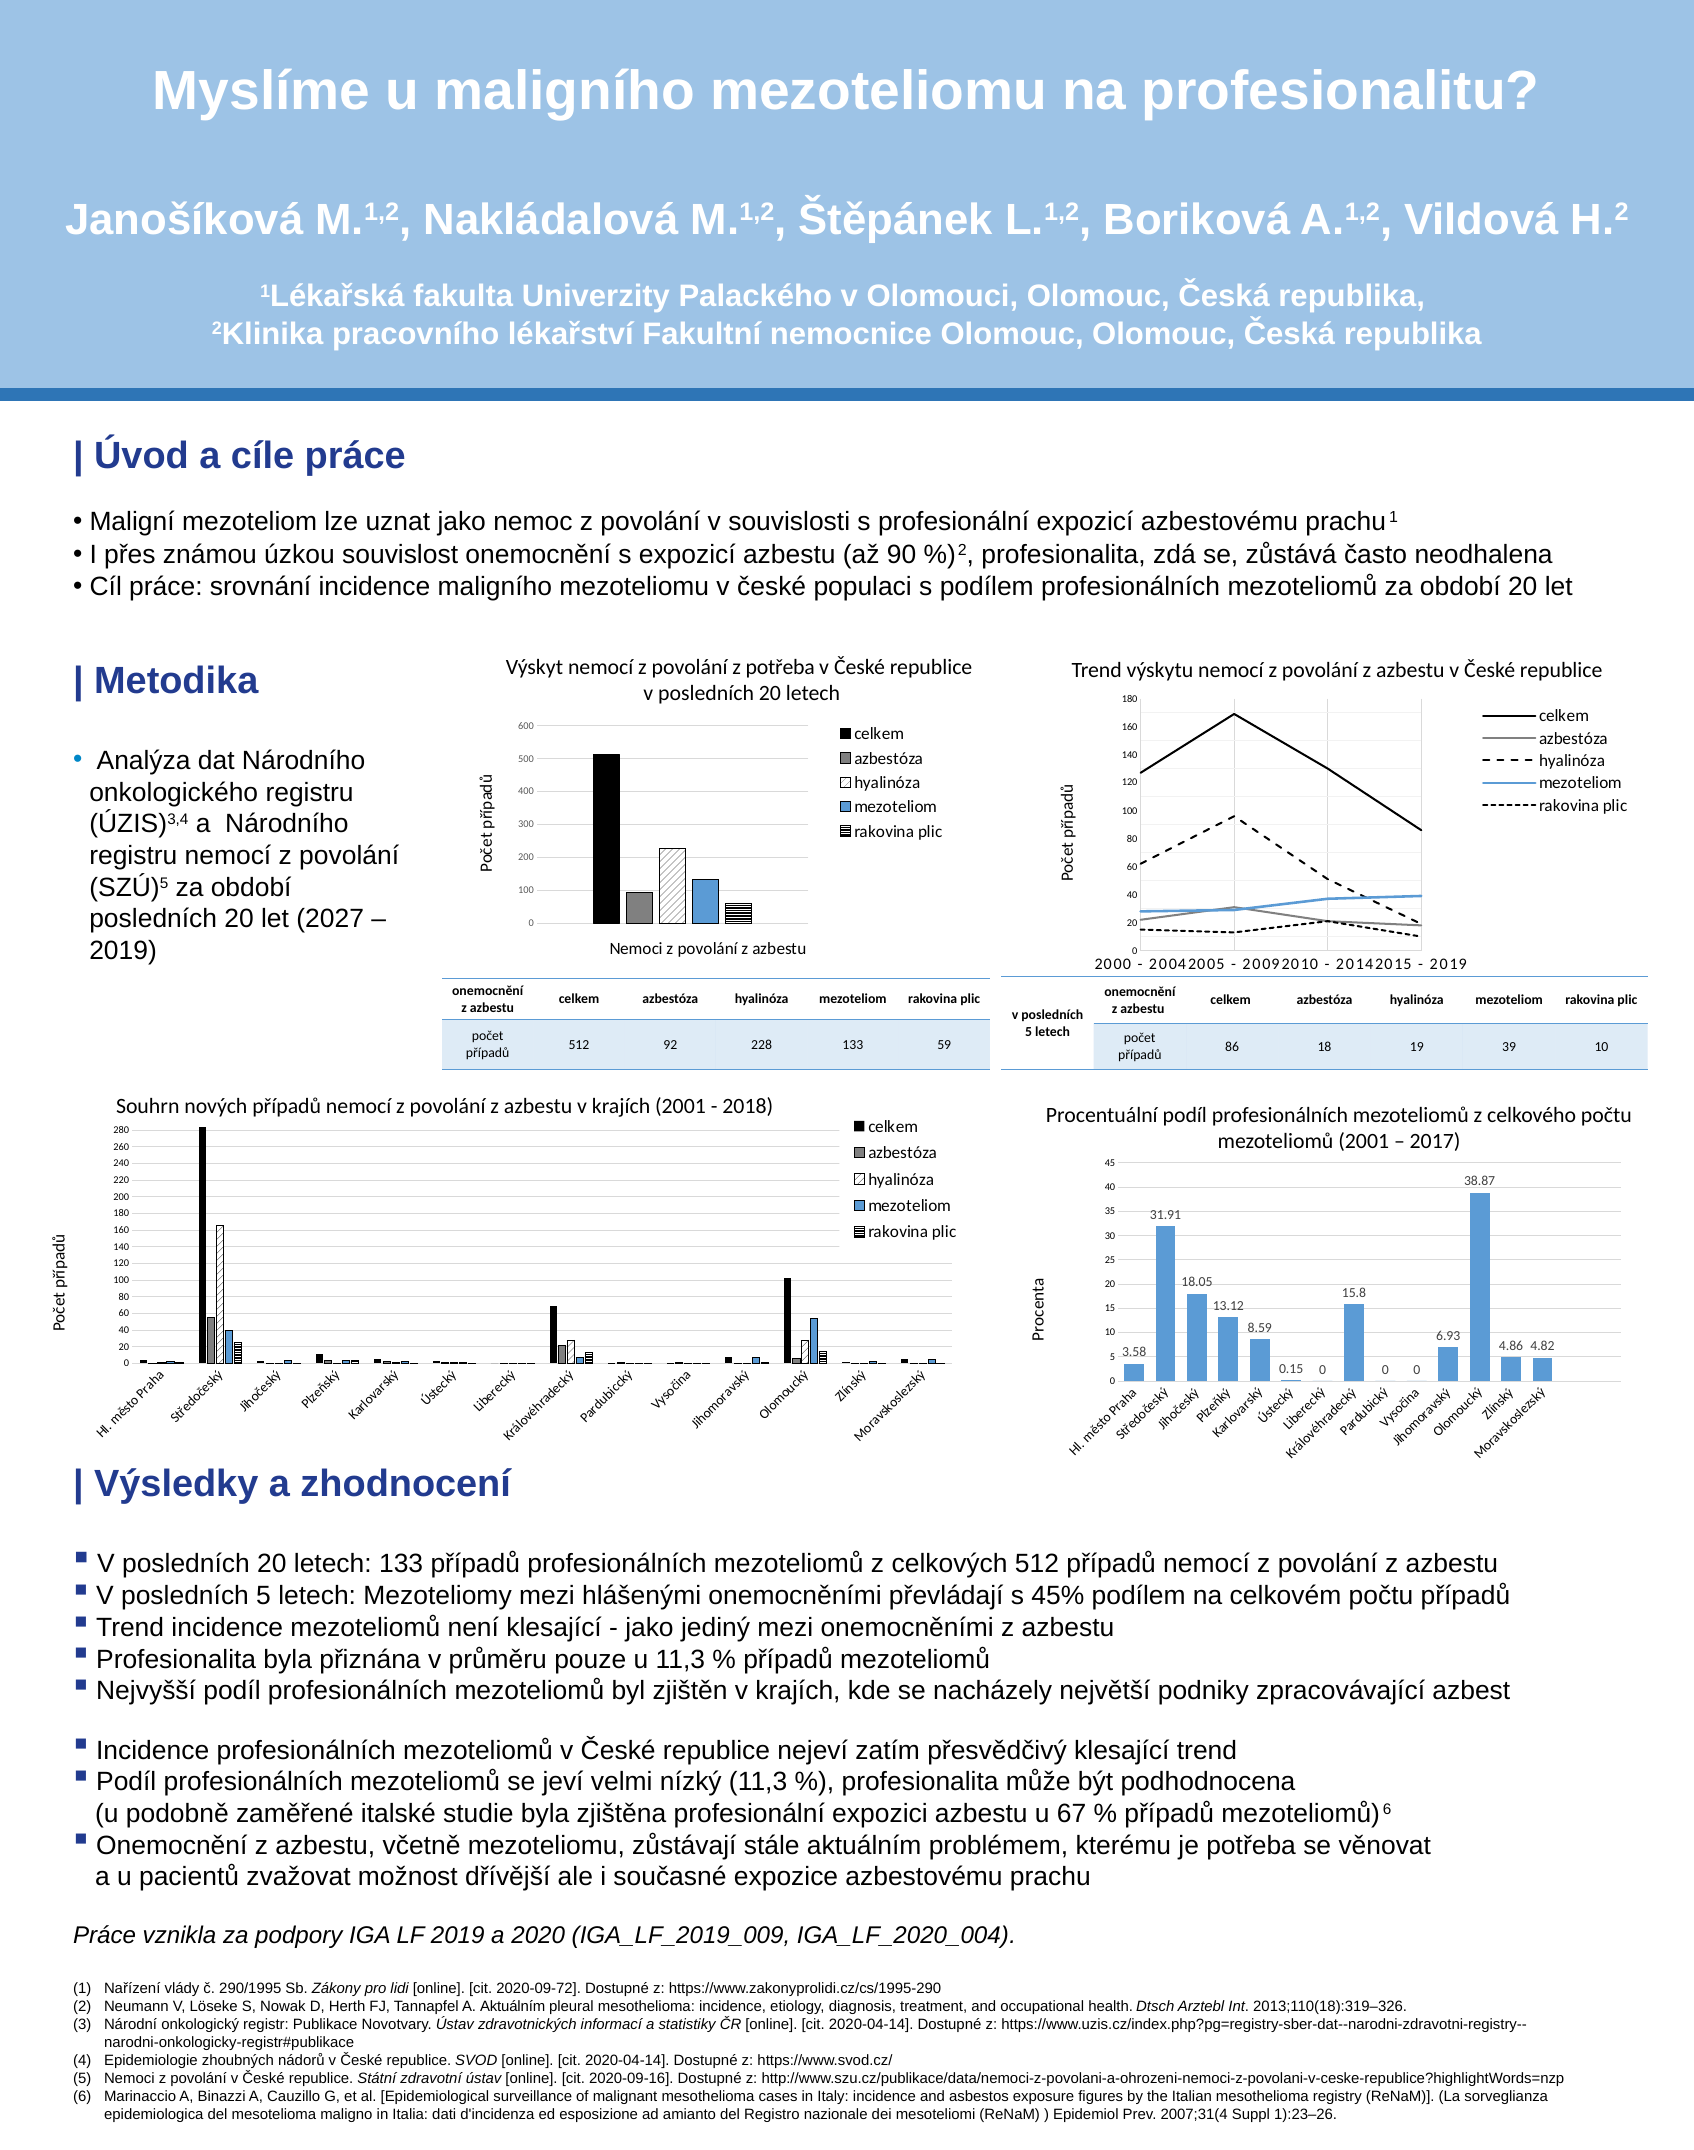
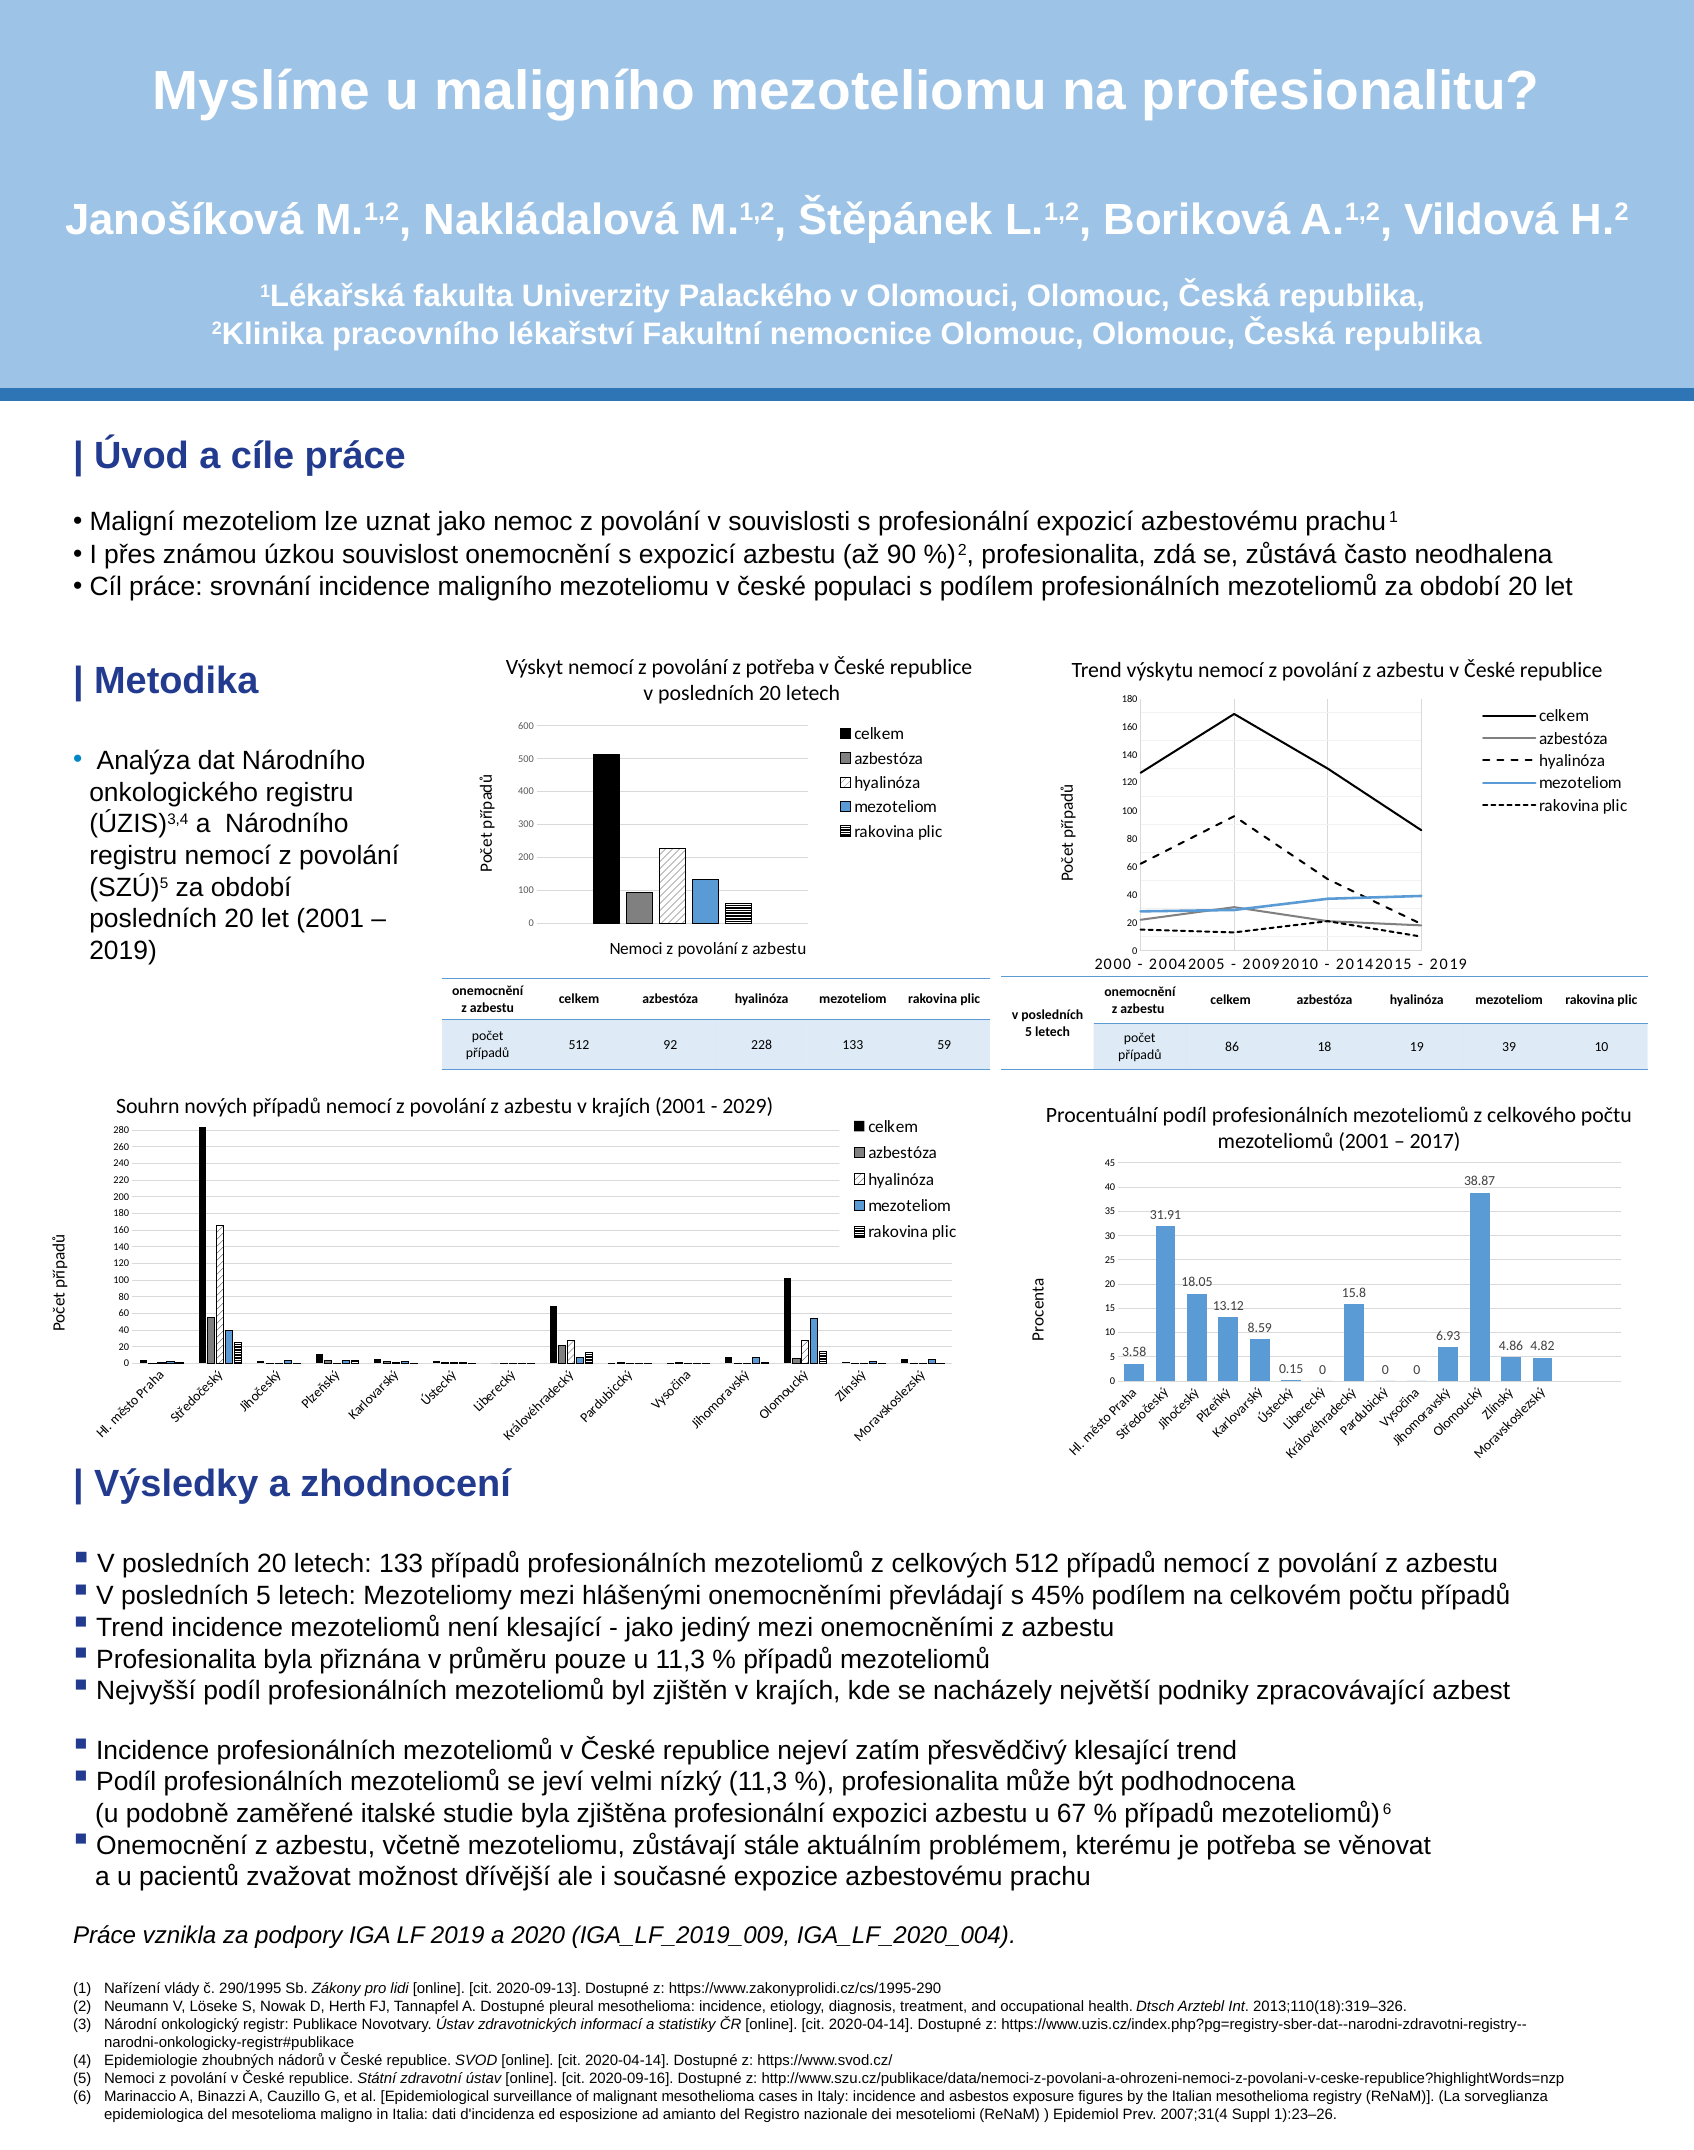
let 2027: 2027 -> 2001
2018: 2018 -> 2029
2020-09-72: 2020-09-72 -> 2020-09-13
A Aktuálním: Aktuálním -> Dostupné
